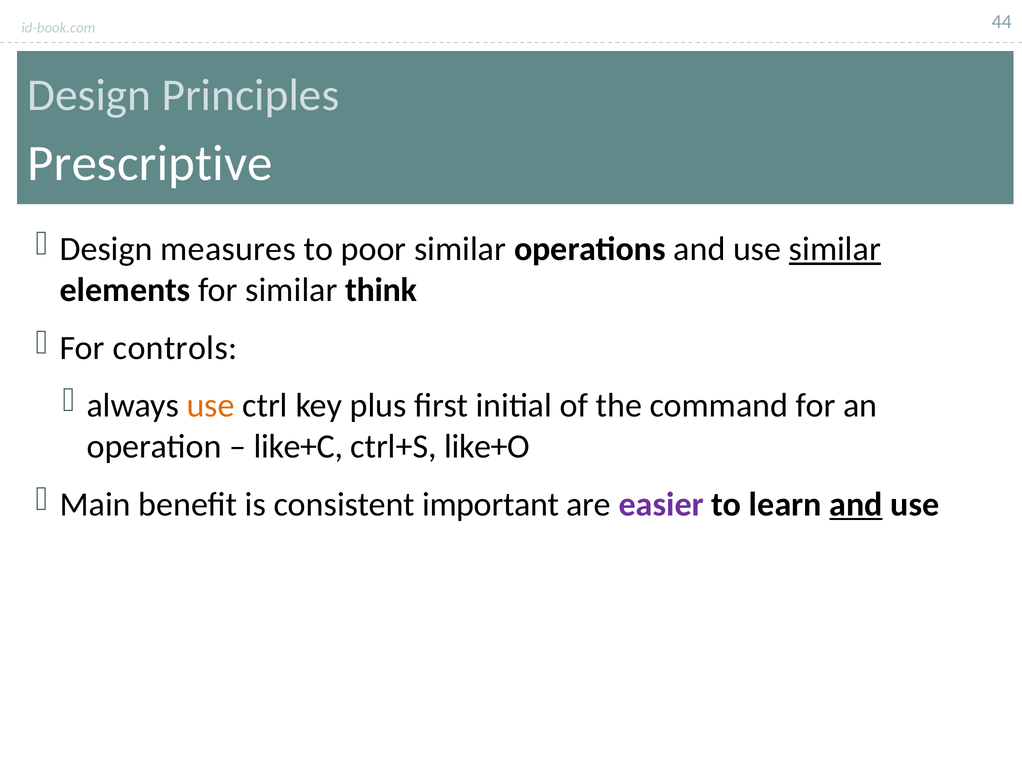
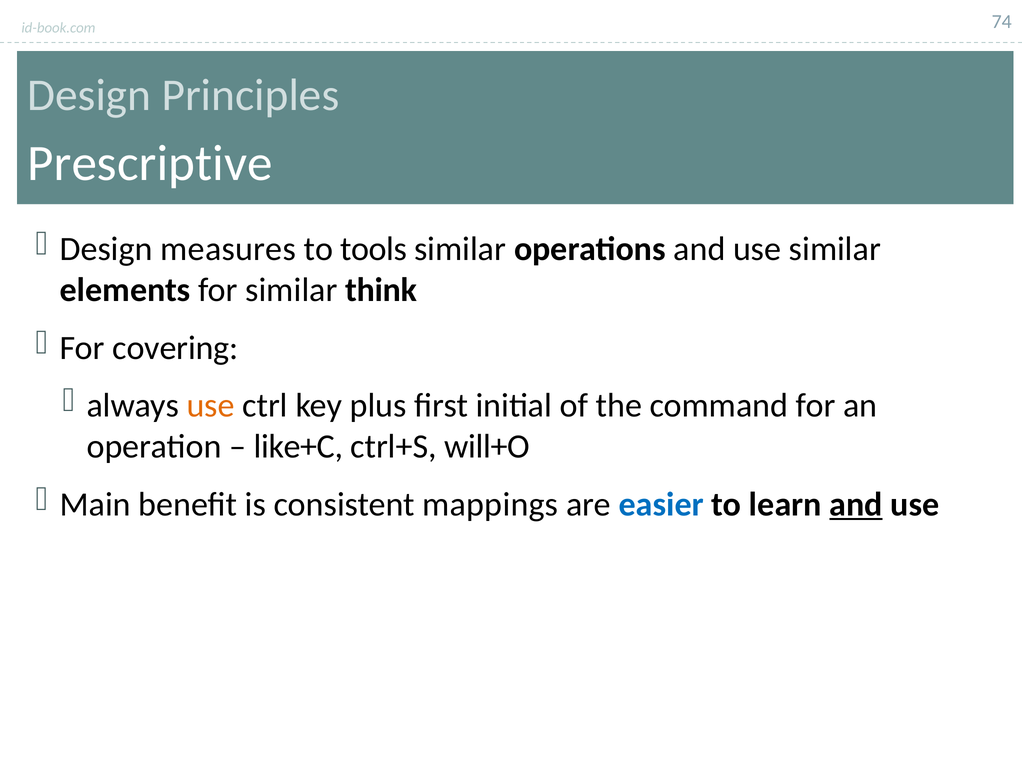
44: 44 -> 74
poor: poor -> tools
similar at (835, 249) underline: present -> none
controls: controls -> covering
like+O: like+O -> will+O
important: important -> mappings
easier colour: purple -> blue
